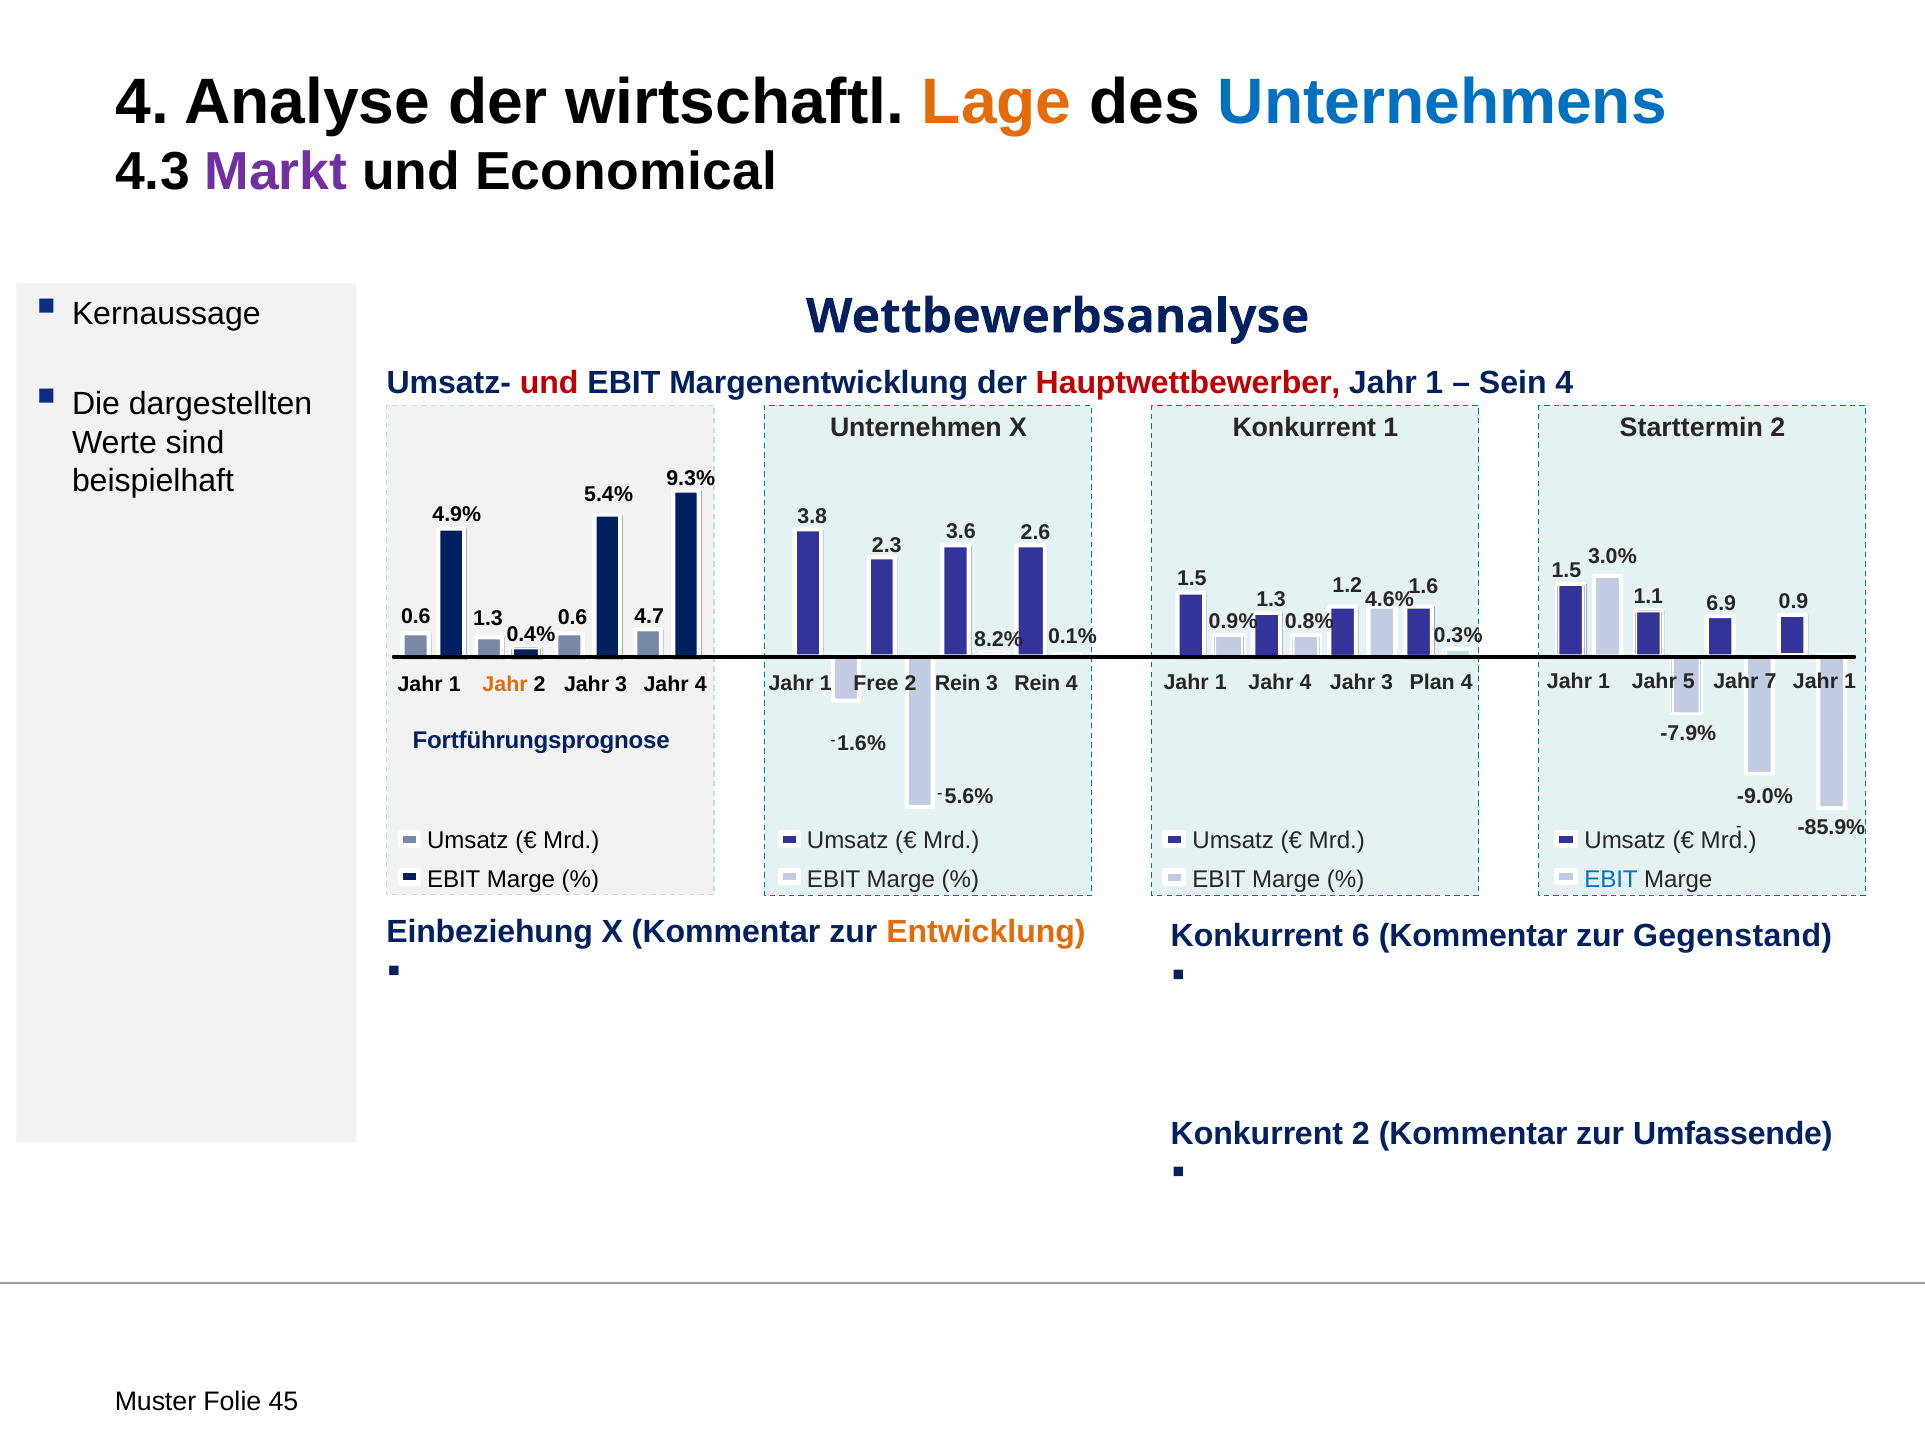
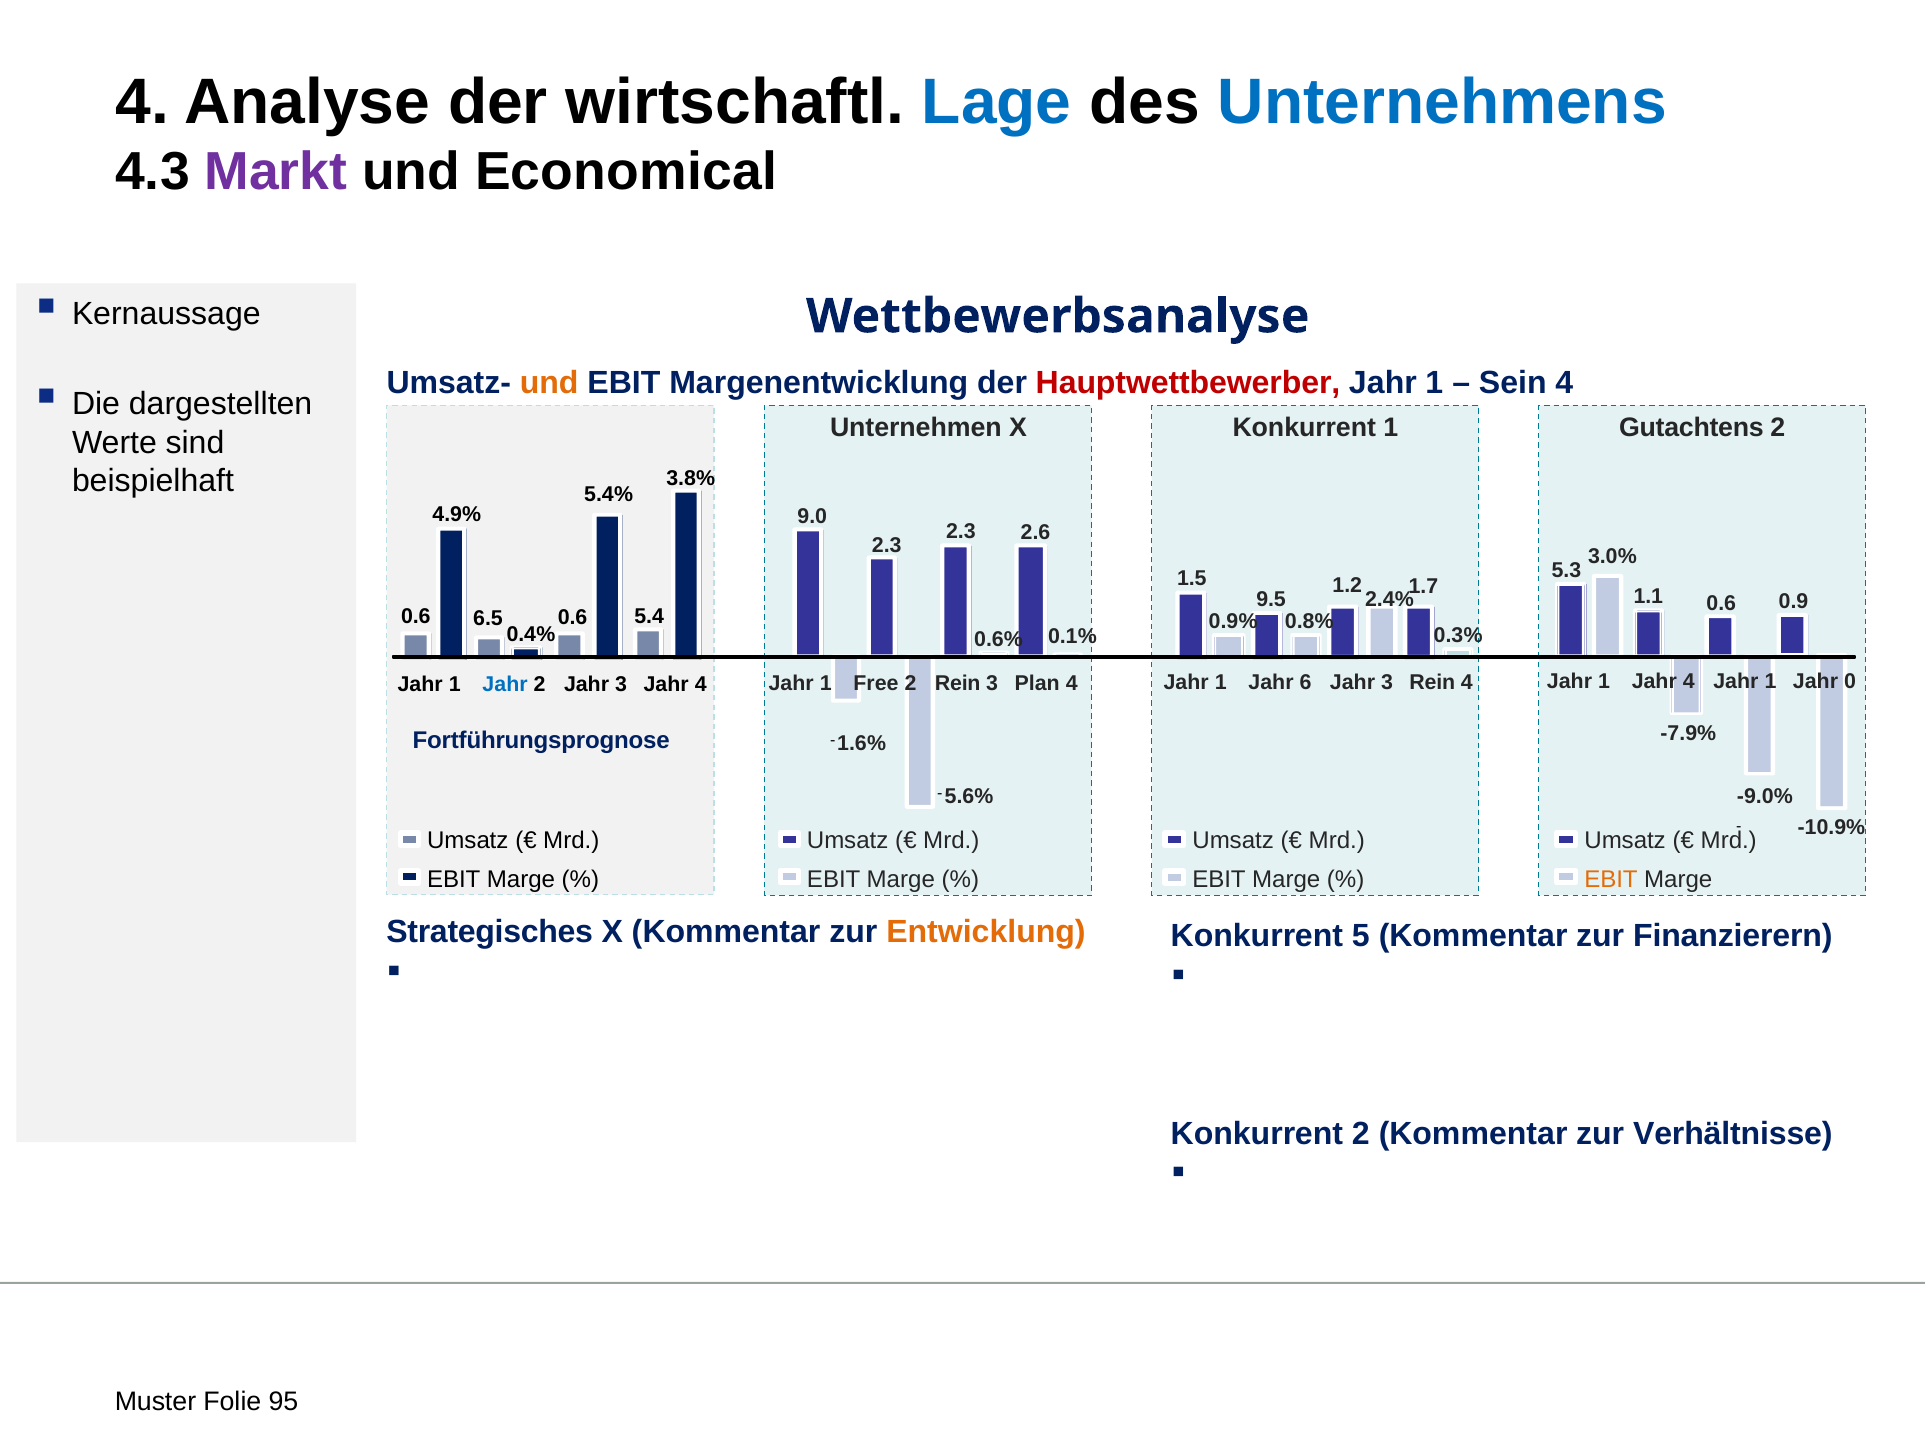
Lage colour: orange -> blue
und at (549, 382) colour: red -> orange
Starttermin: Starttermin -> Gutachtens
9.3%: 9.3% -> 3.8%
3.8: 3.8 -> 9.0
3.6 at (961, 531): 3.6 -> 2.3
1.5 at (1566, 570): 1.5 -> 5.3
1.6: 1.6 -> 1.7
1.1 6.9: 6.9 -> 0.6
4.6%: 4.6% -> 2.4%
1.3 at (1271, 599): 1.3 -> 9.5
0.6 1.3: 1.3 -> 6.5
4.7: 4.7 -> 5.4
8.2%: 8.2% -> 0.6%
3 Rein: Rein -> Plan
1 Jahr 4: 4 -> 6
3 Plan: Plan -> Rein
1 Jahr 5: 5 -> 4
7 at (1770, 682): 7 -> 1
1 at (1850, 682): 1 -> 0
Jahr at (505, 685) colour: orange -> blue
-85.9%: -85.9% -> -10.9%
EBIT at (1611, 879) colour: blue -> orange
Einbeziehung: Einbeziehung -> Strategisches
6: 6 -> 5
Gegenstand: Gegenstand -> Finanzierern
Umfassende: Umfassende -> Verhältnisse
45: 45 -> 95
